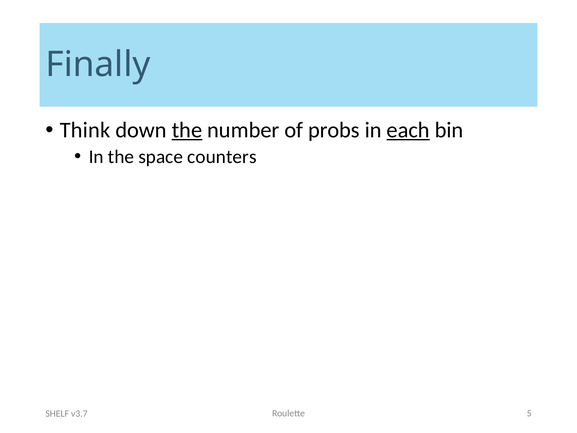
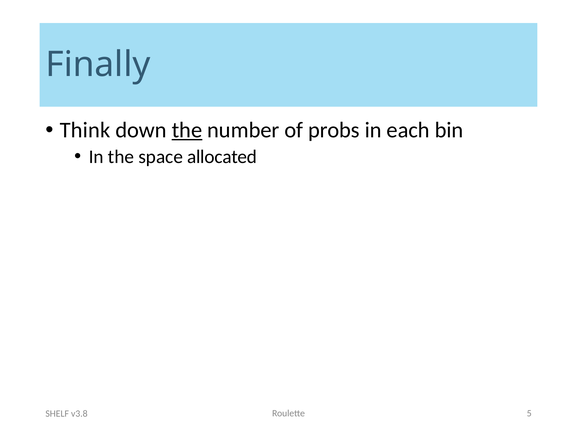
each underline: present -> none
counters: counters -> allocated
v3.7: v3.7 -> v3.8
